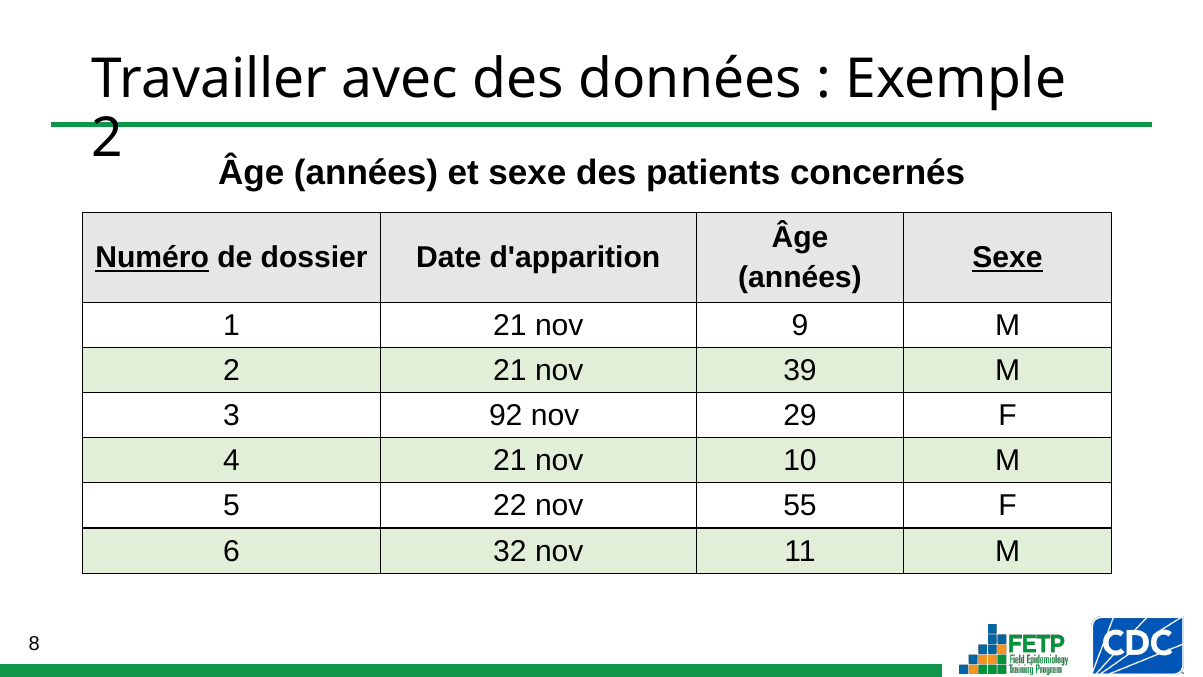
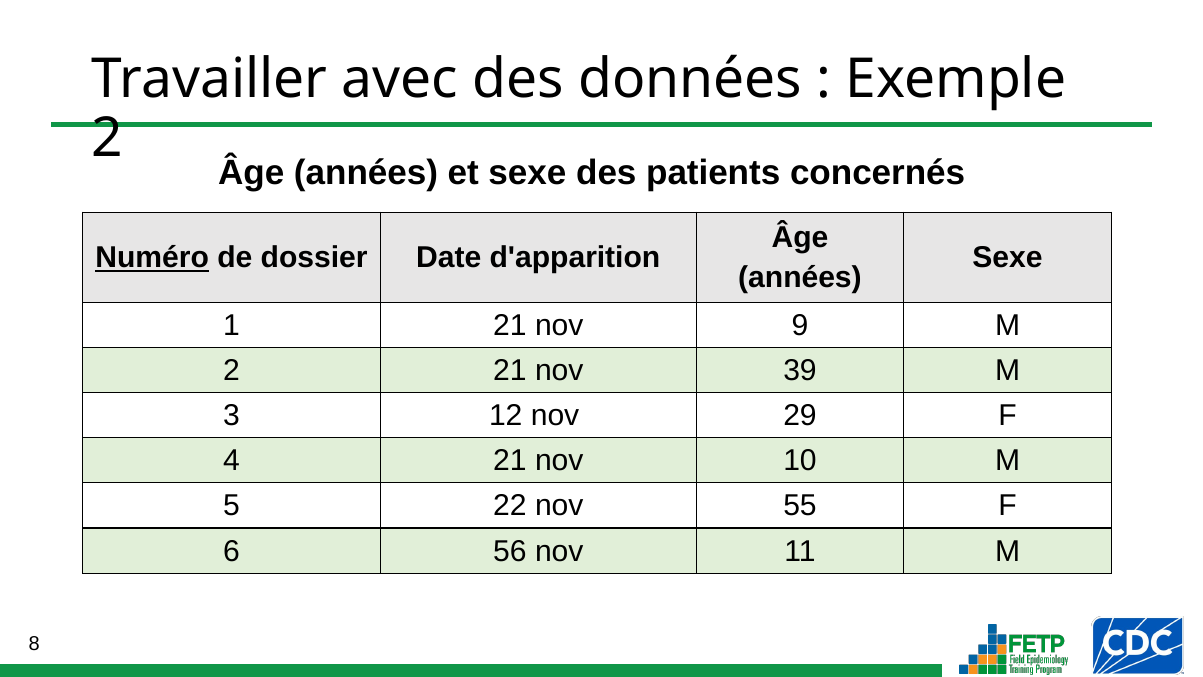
Sexe at (1007, 258) underline: present -> none
92: 92 -> 12
32: 32 -> 56
